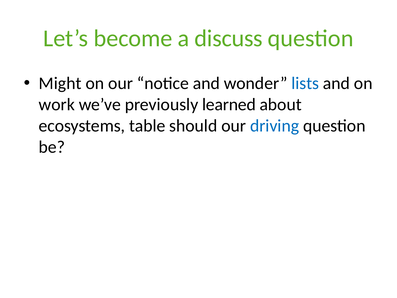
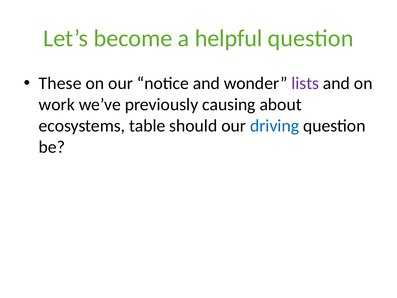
discuss: discuss -> helpful
Might: Might -> These
lists colour: blue -> purple
learned: learned -> causing
